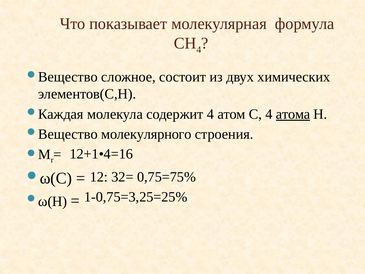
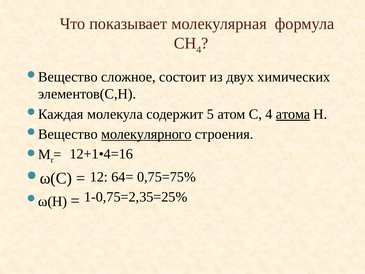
содержит 4: 4 -> 5
молекулярного underline: none -> present
32=: 32= -> 64=
1-0,75=3,25=25%: 1-0,75=3,25=25% -> 1-0,75=2,35=25%
